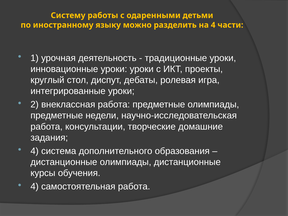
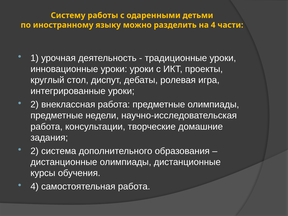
4 at (35, 151): 4 -> 2
